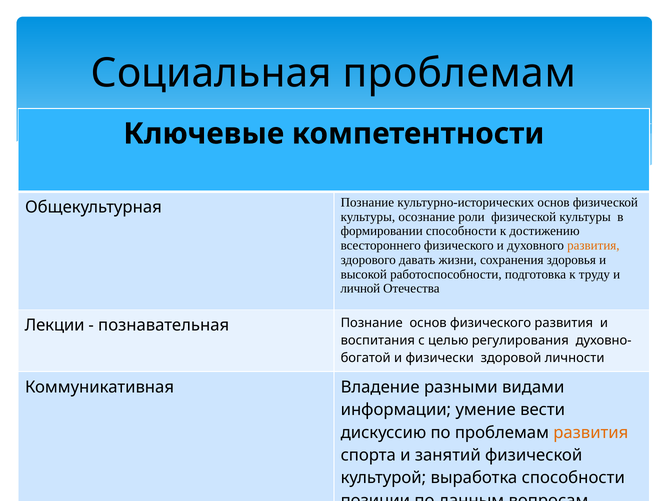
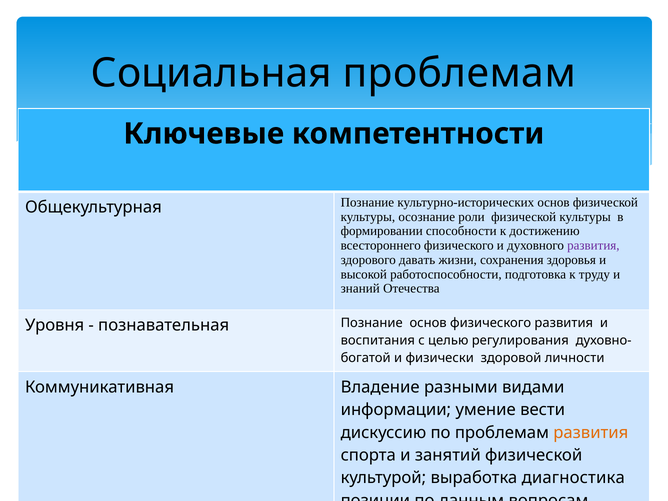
развития at (593, 246) colour: orange -> purple
личной: личной -> знаний
Лекции: Лекции -> Уровня
выработка способности: способности -> диагностика
